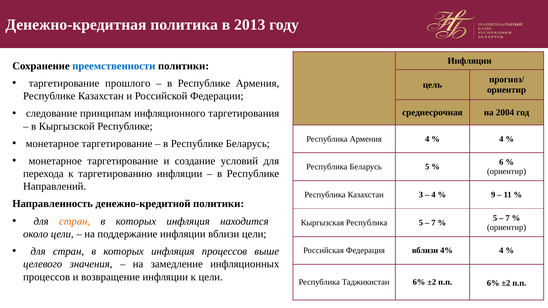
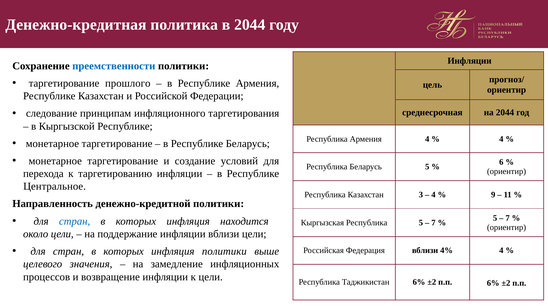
в 2013: 2013 -> 2044
на 2004: 2004 -> 2044
Направлений: Направлений -> Центральное
стран at (75, 221) colour: orange -> blue
инфляция процессов: процессов -> политики
